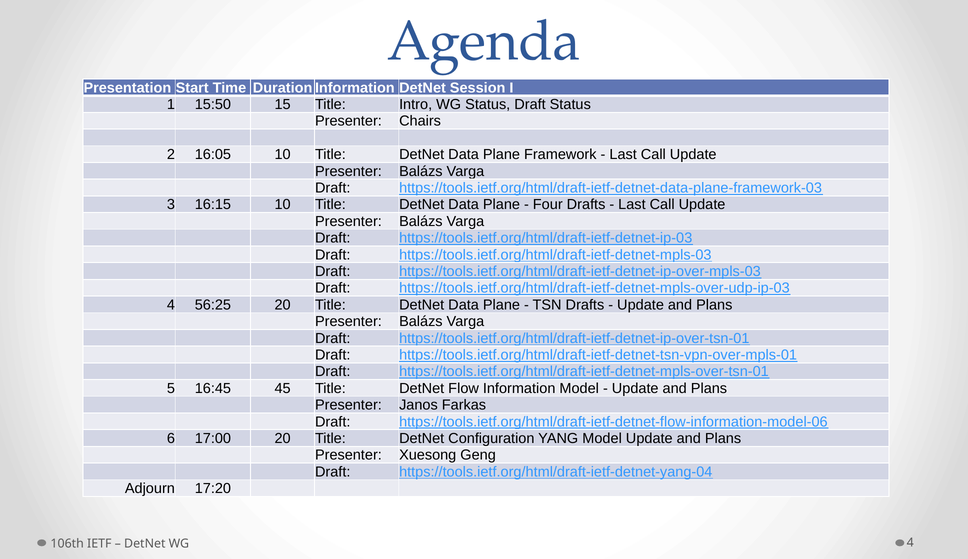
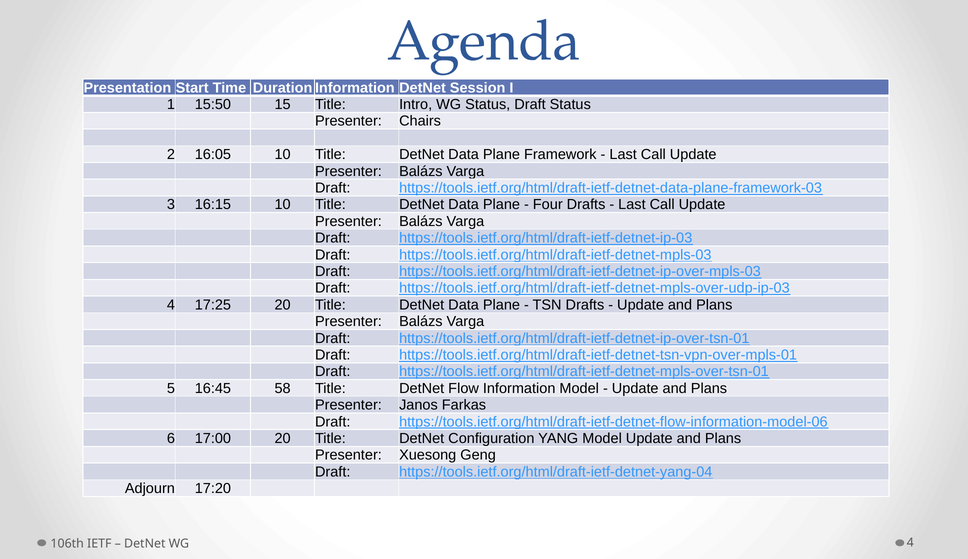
56:25: 56:25 -> 17:25
45: 45 -> 58
